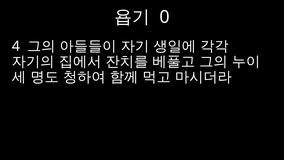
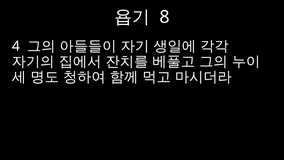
0: 0 -> 8
